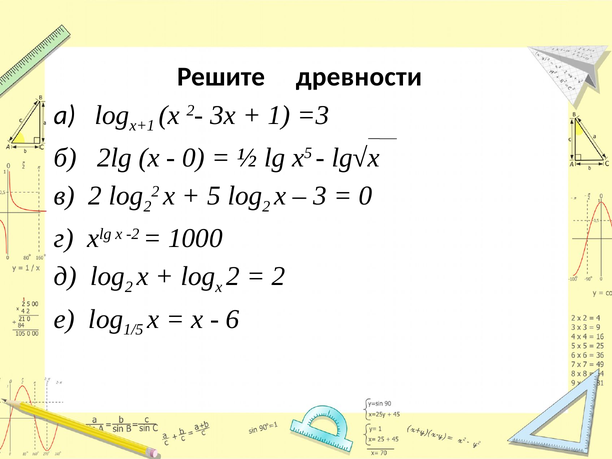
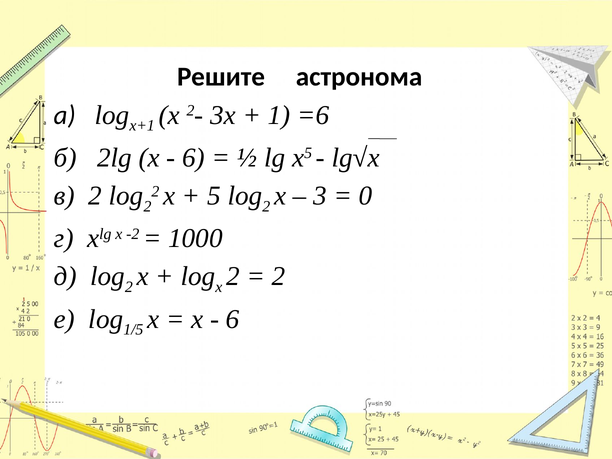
древности: древности -> астронома
=3: =3 -> =6
0 at (194, 158): 0 -> 6
